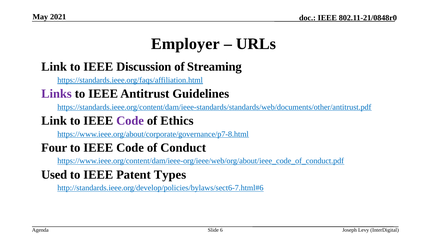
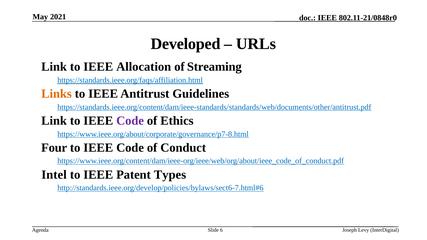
Employer: Employer -> Developed
Discussion: Discussion -> Allocation
Links colour: purple -> orange
Used: Used -> Intel
